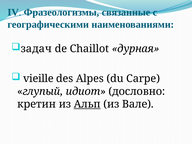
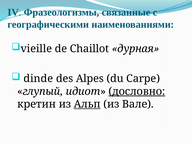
задач: задач -> vieille
vieille: vieille -> dinde
дословно underline: none -> present
